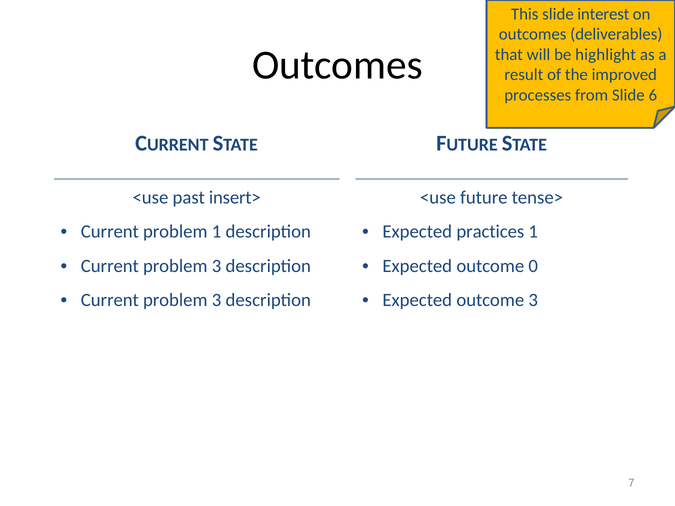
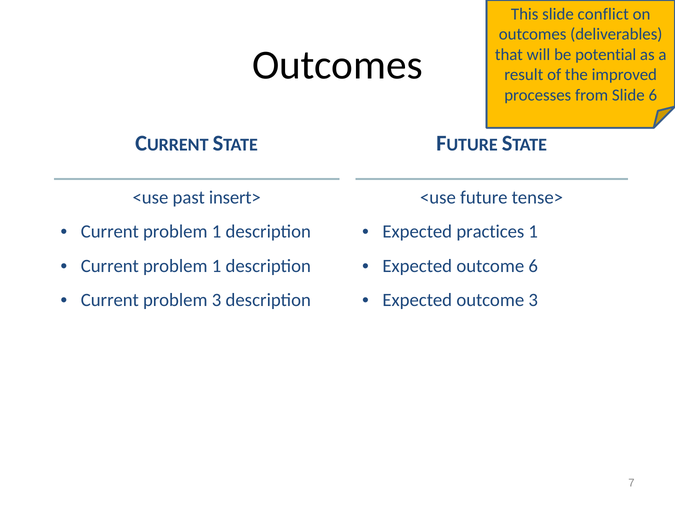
interest: interest -> conflict
highlight: highlight -> potential
3 at (217, 266): 3 -> 1
outcome 0: 0 -> 6
